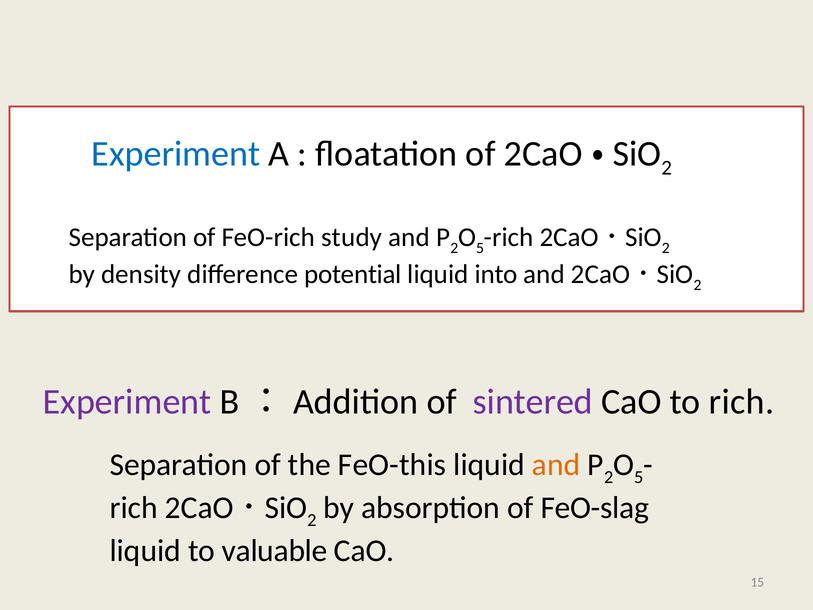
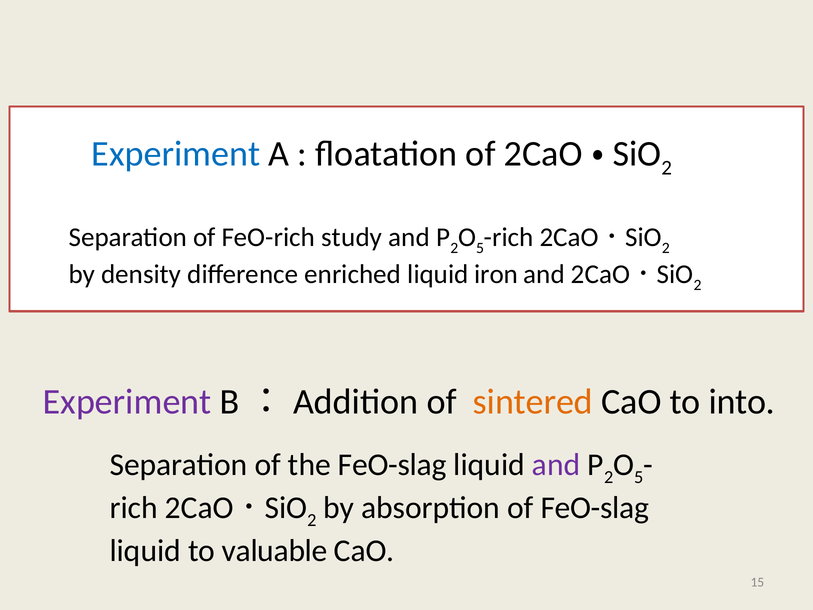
potential: potential -> enriched
into: into -> iron
sintered colour: purple -> orange
to rich: rich -> into
the FeO-this: FeO-this -> FeO-slag
and at (556, 464) colour: orange -> purple
